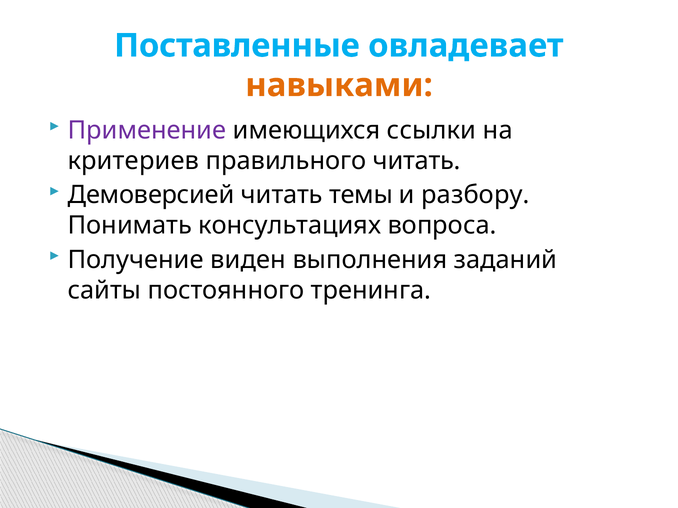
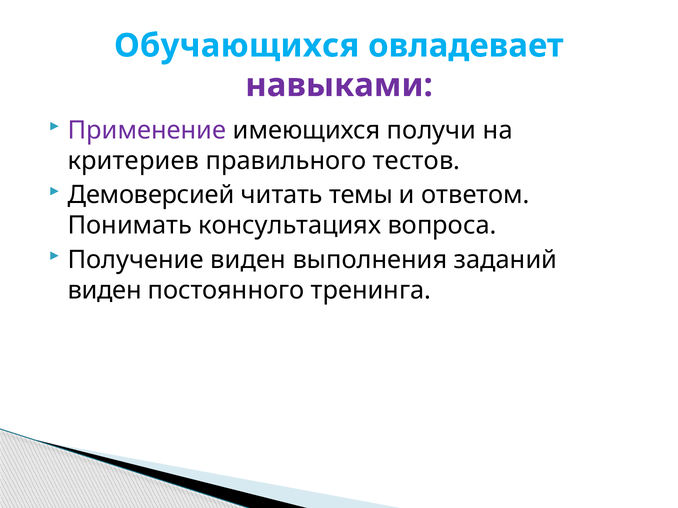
Поставленные: Поставленные -> Обучающихся
навыками colour: orange -> purple
ссылки: ссылки -> получи
правильного читать: читать -> тестов
разбору: разбору -> ответом
сайты at (104, 290): сайты -> виден
